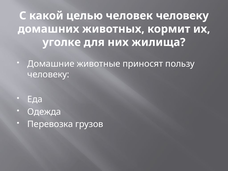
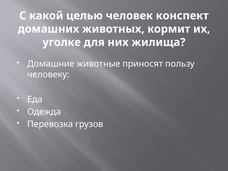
человек человеку: человеку -> конспект
